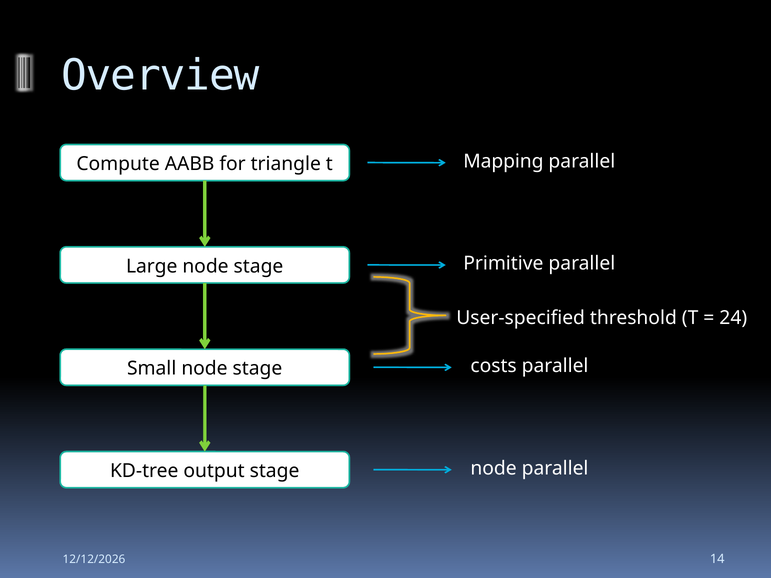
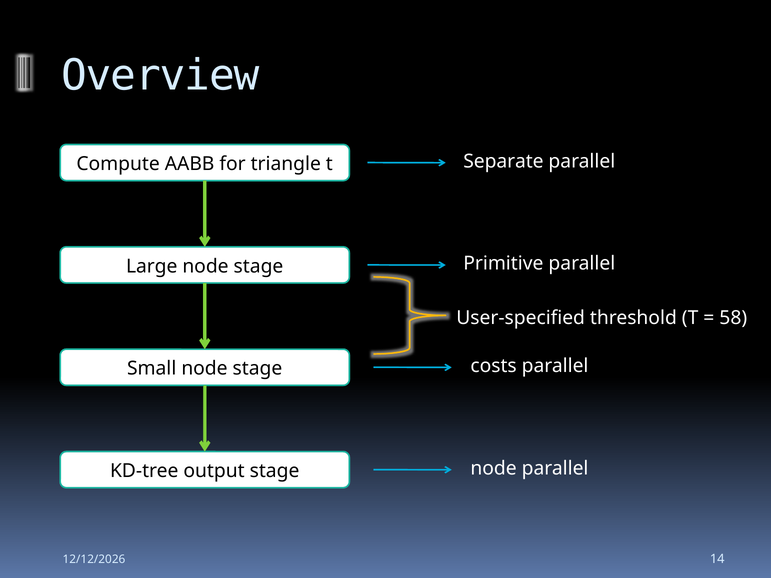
Mapping: Mapping -> Separate
24: 24 -> 58
